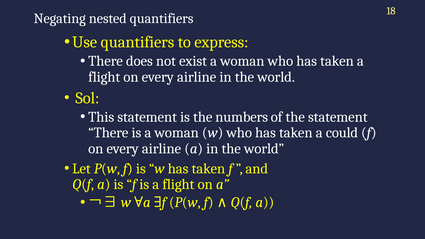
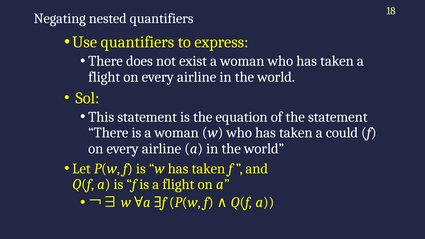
numbers: numbers -> equation
